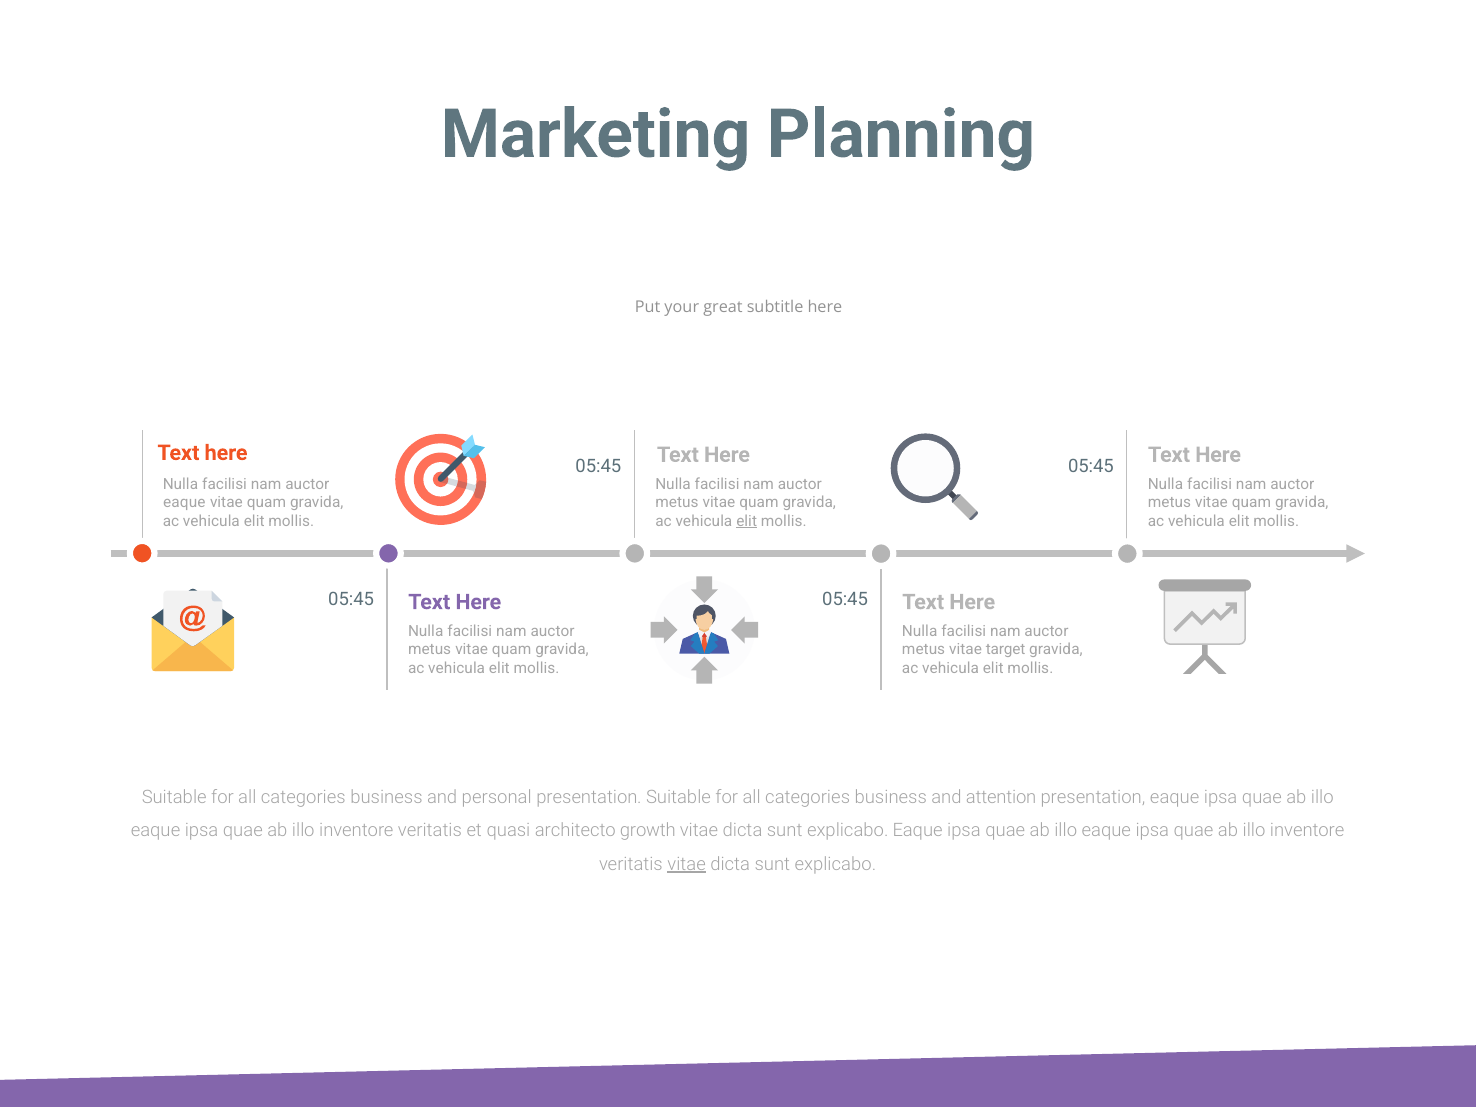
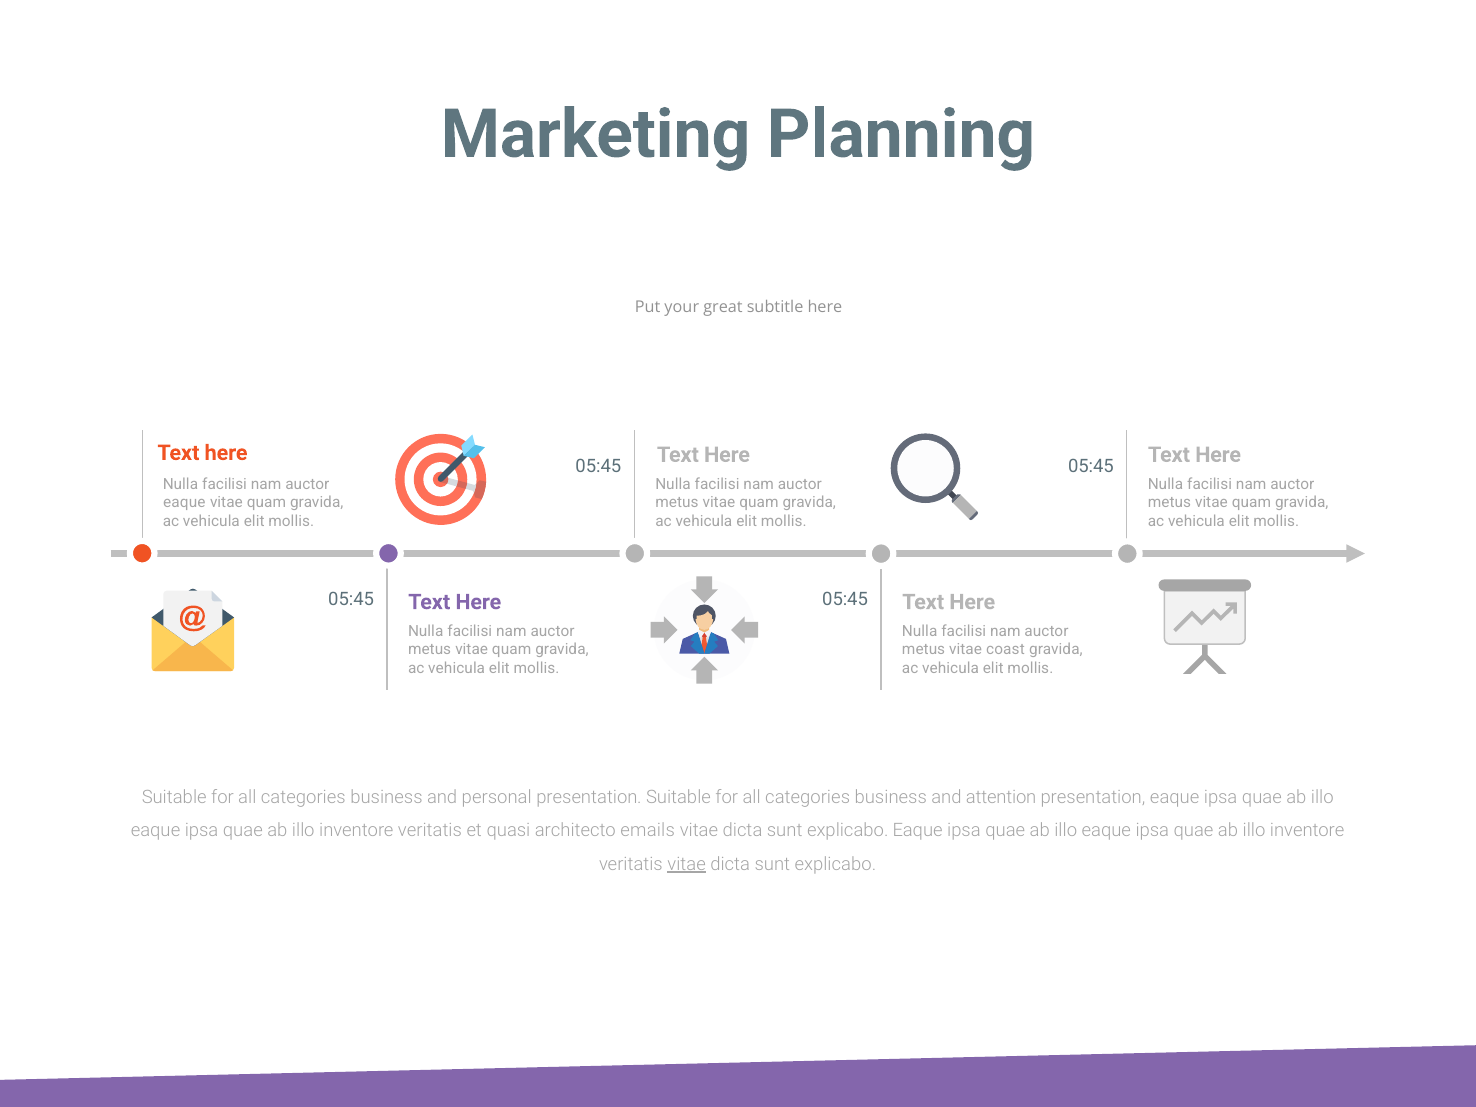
elit at (747, 521) underline: present -> none
target: target -> coast
growth: growth -> emails
